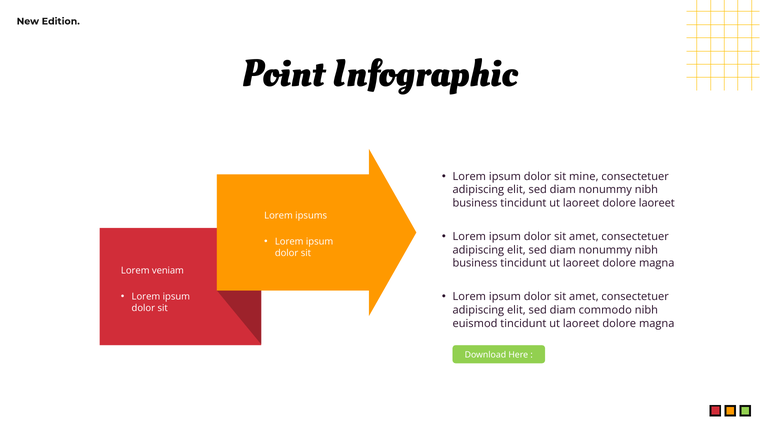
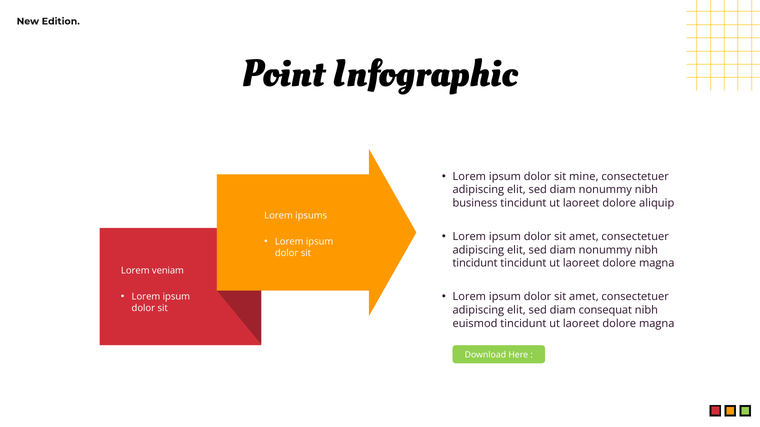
dolore laoreet: laoreet -> aliquip
business at (475, 264): business -> tincidunt
commodo: commodo -> consequat
